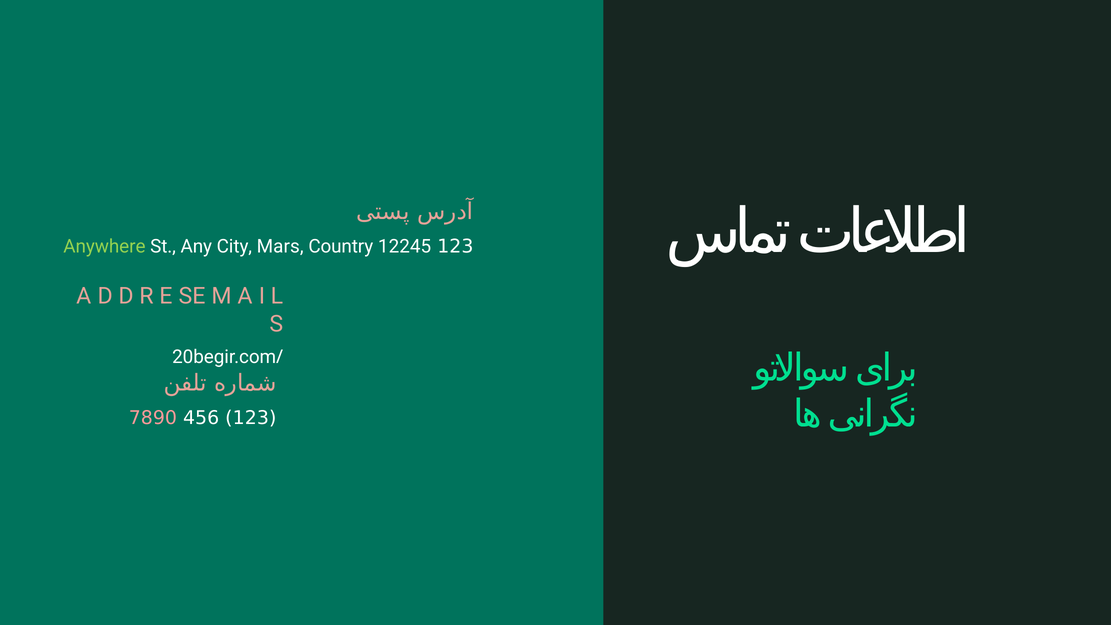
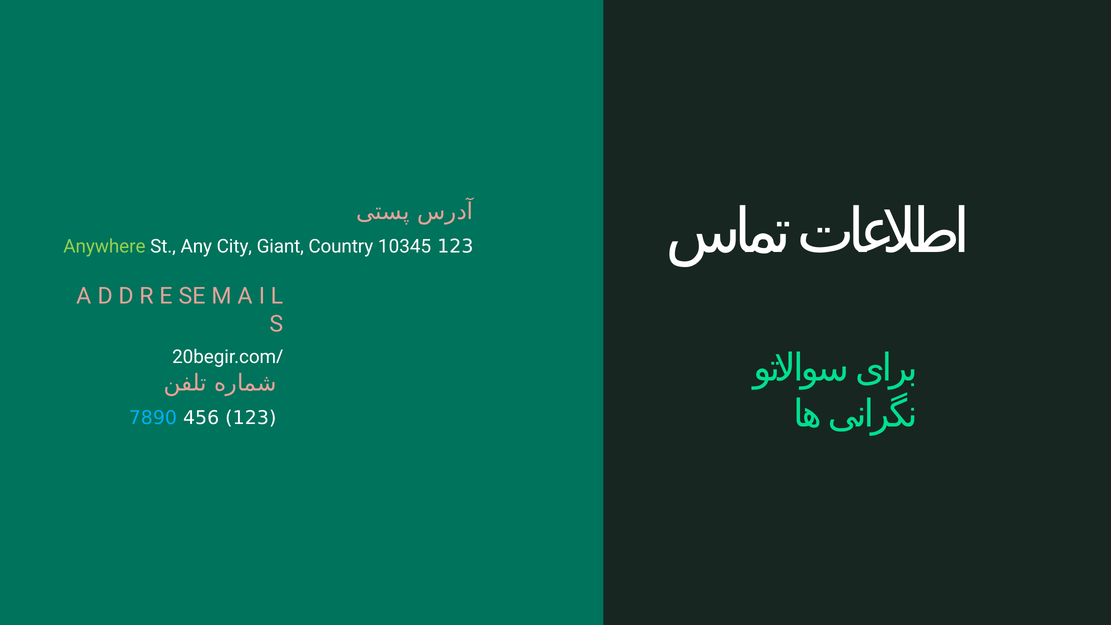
Mars: Mars -> Giant
12245: 12245 -> 10345
7890 colour: pink -> light blue
